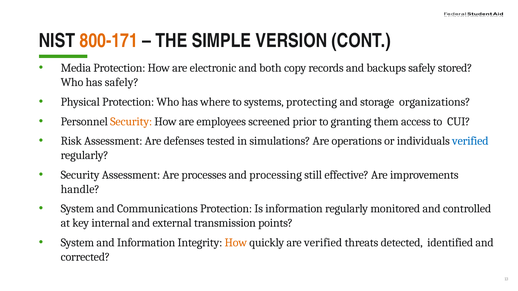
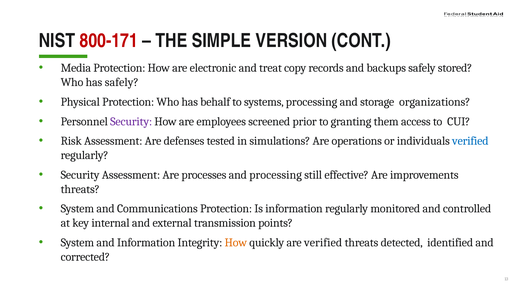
800-171 colour: orange -> red
both: both -> treat
where: where -> behalf
systems protecting: protecting -> processing
Security at (131, 122) colour: orange -> purple
handle at (80, 189): handle -> threats
